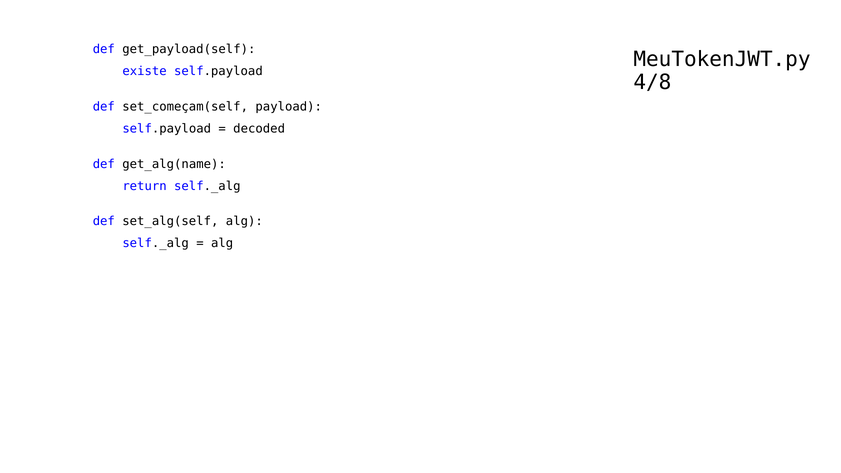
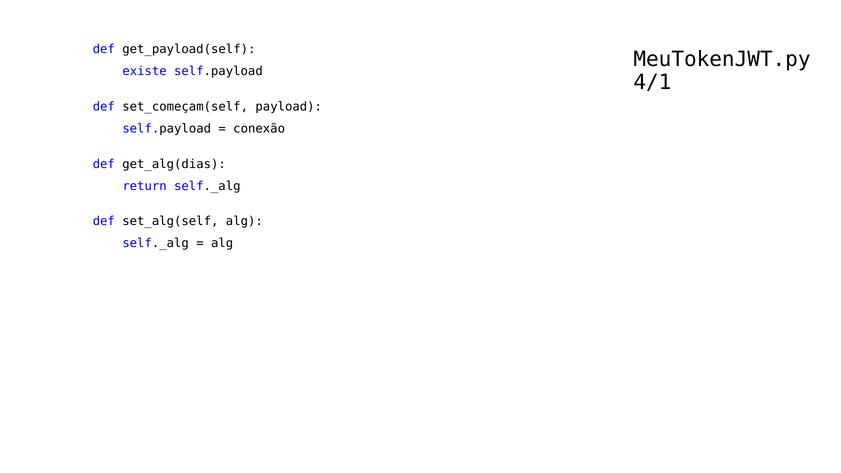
4/8: 4/8 -> 4/1
decoded: decoded -> conexão
get_alg(name: get_alg(name -> get_alg(dias
